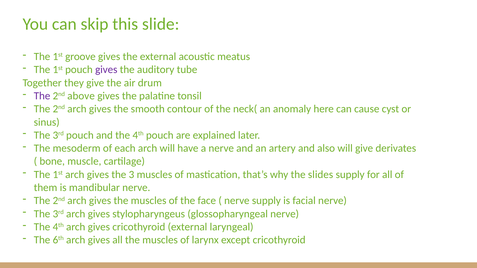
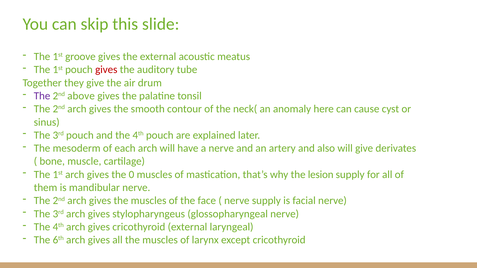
gives at (106, 70) colour: purple -> red
3: 3 -> 0
slides: slides -> lesion
